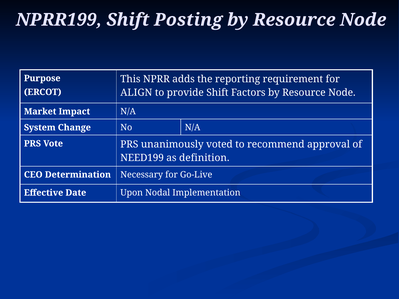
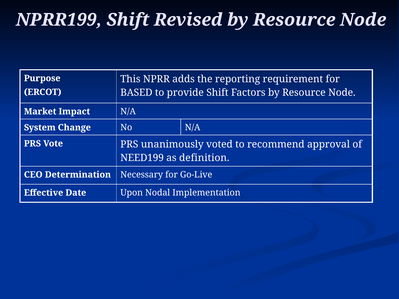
Posting: Posting -> Revised
ALIGN: ALIGN -> BASED
